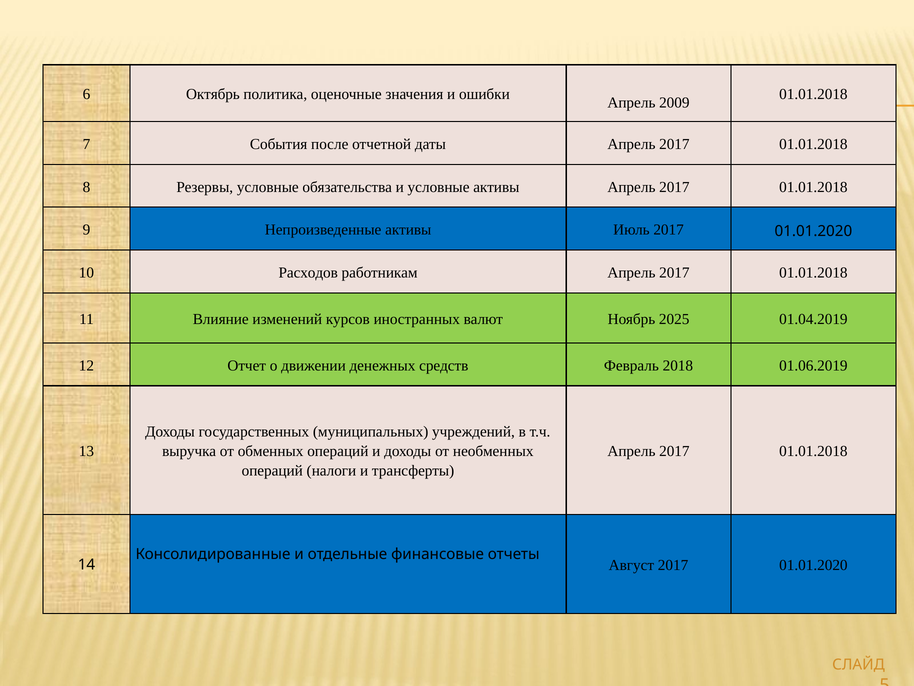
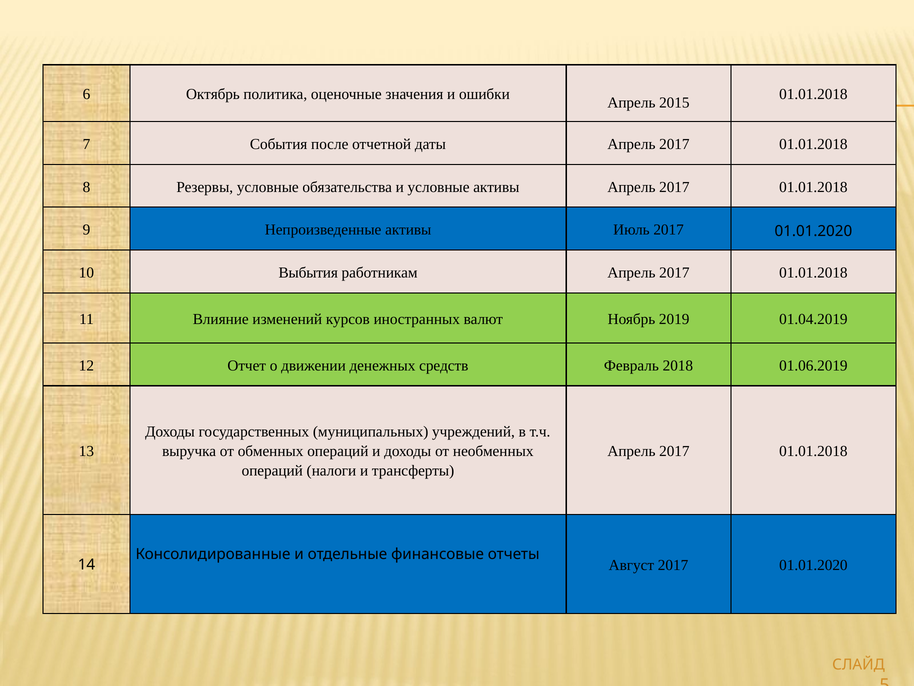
2009: 2009 -> 2015
Расходов: Расходов -> Выбытия
2025: 2025 -> 2019
